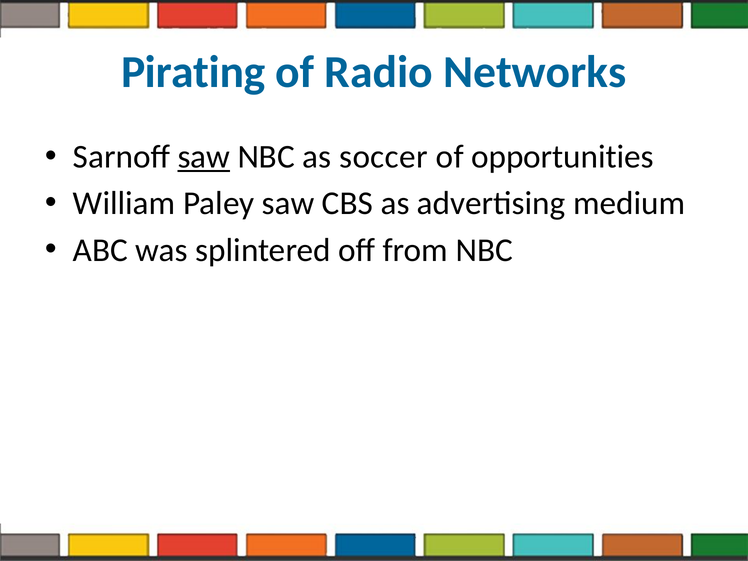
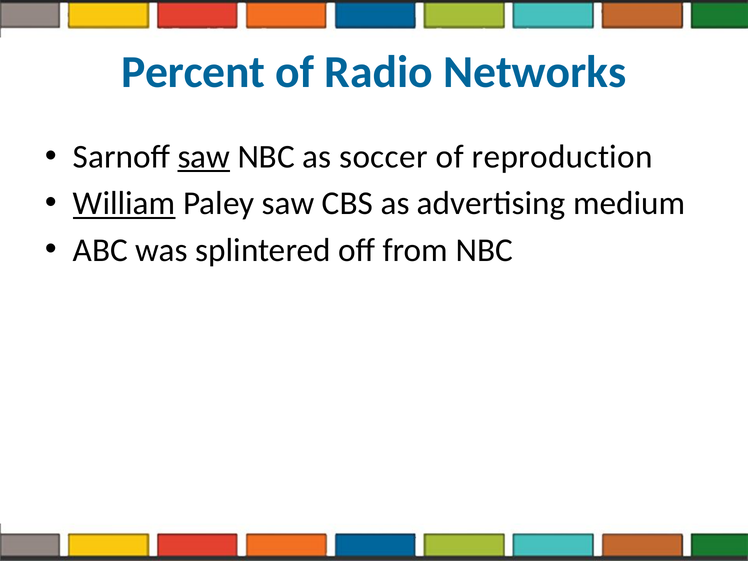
Pirating: Pirating -> Percent
opportunities: opportunities -> reproduction
William underline: none -> present
